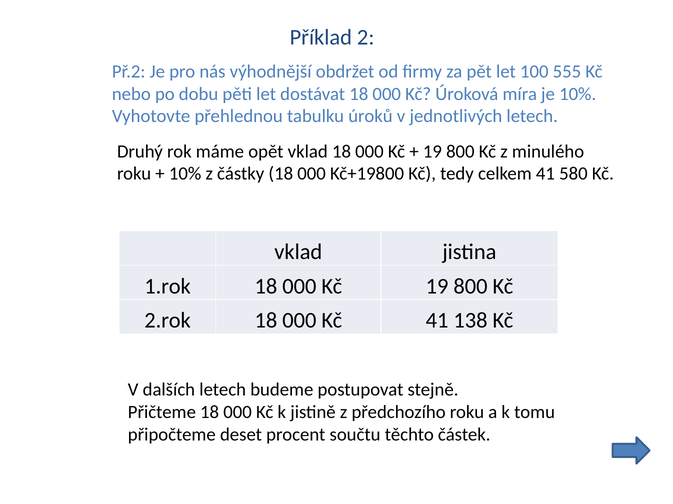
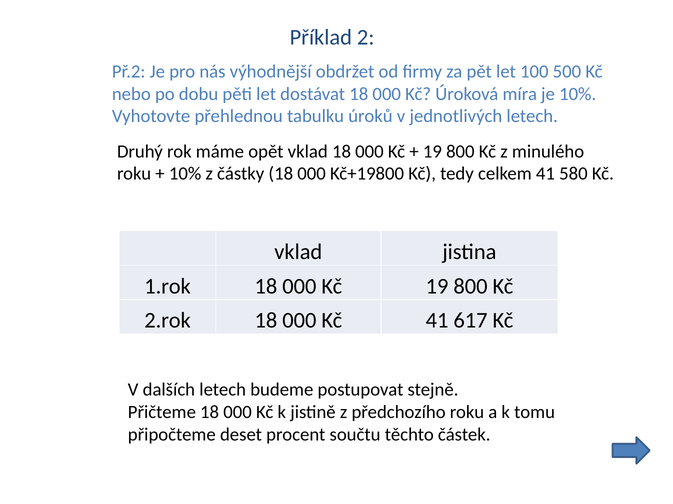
555: 555 -> 500
138: 138 -> 617
